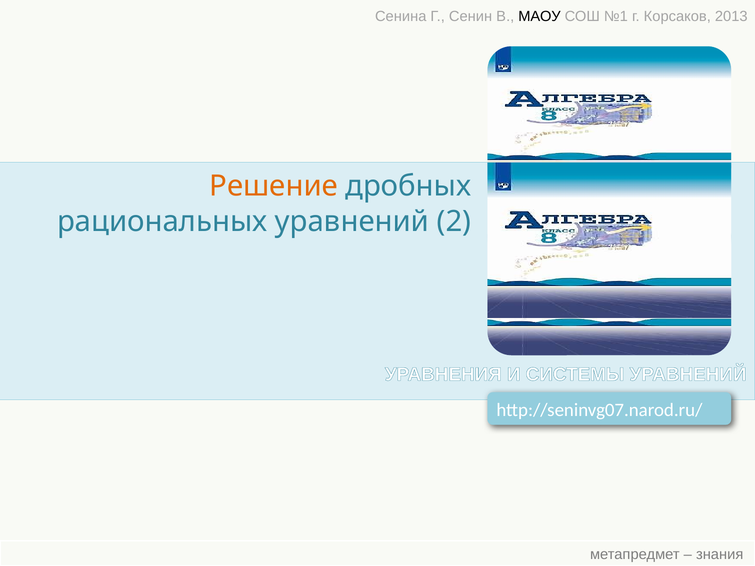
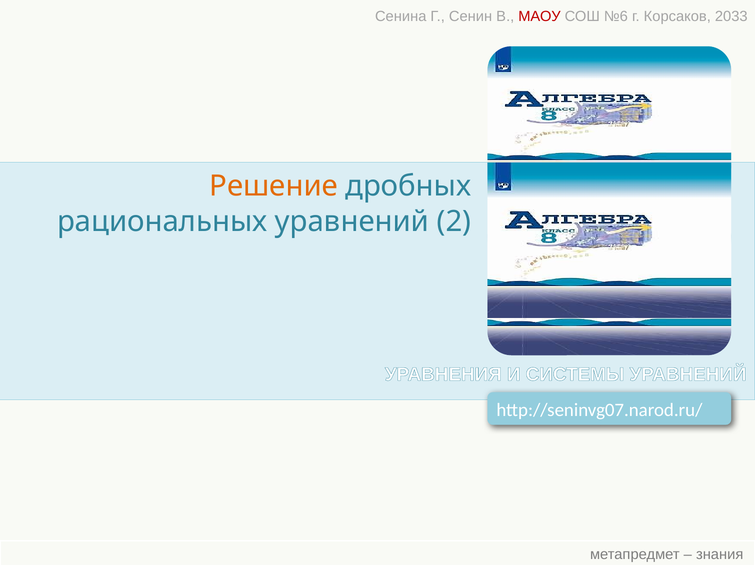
МАОУ colour: black -> red
№1: №1 -> №6
2013: 2013 -> 2033
